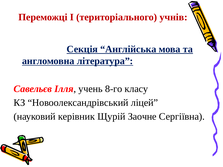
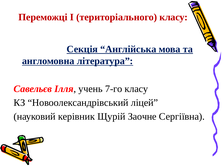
територіального учнів: учнів -> класу
8-го: 8-го -> 7-го
